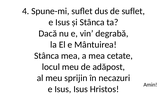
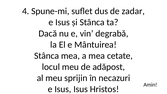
de suflet: suflet -> zadar
